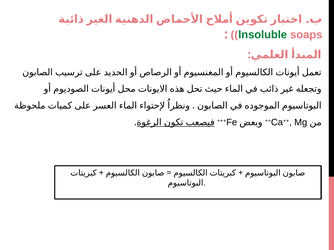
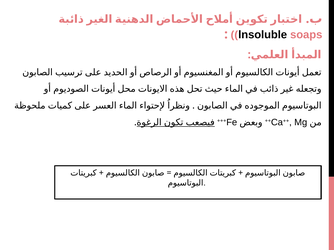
lnsoluble colour: green -> black
